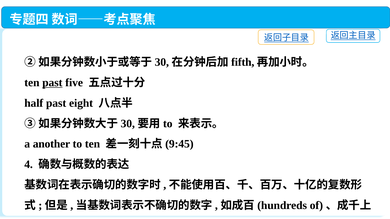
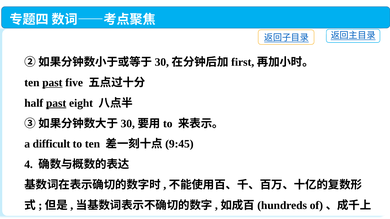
fifth: fifth -> first
past at (56, 103) underline: none -> present
another: another -> difficult
